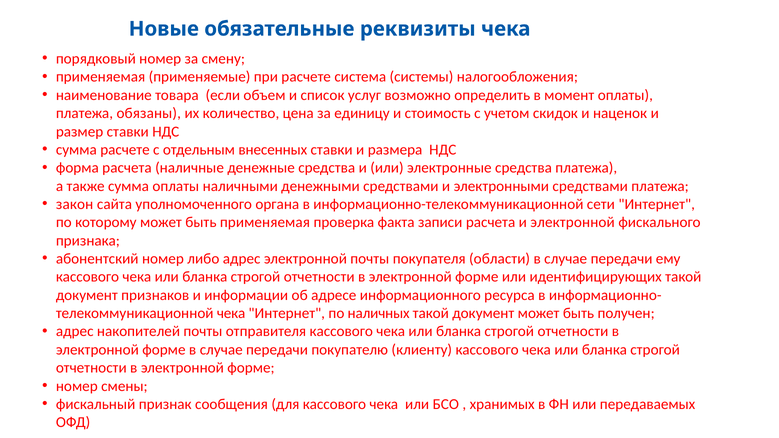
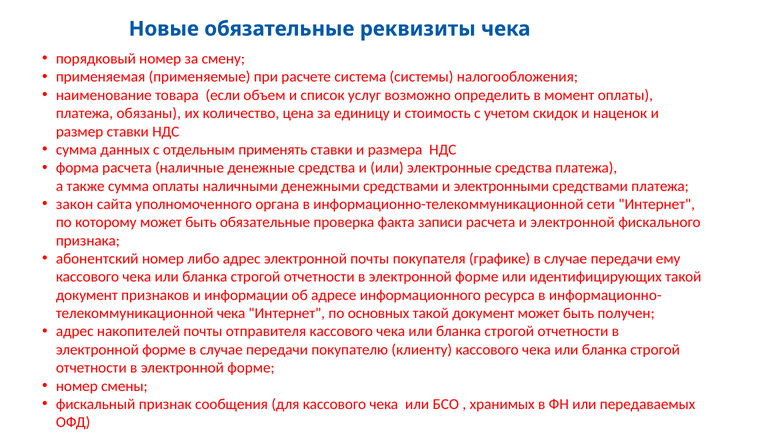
сумма расчете: расчете -> данных
внесенных: внесенных -> применять
быть применяемая: применяемая -> обязательные
области: области -> графике
наличных: наличных -> основных
